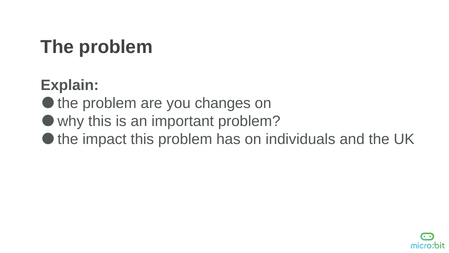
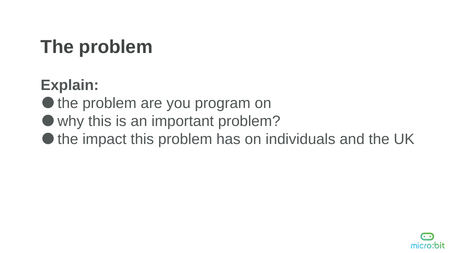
changes: changes -> program
